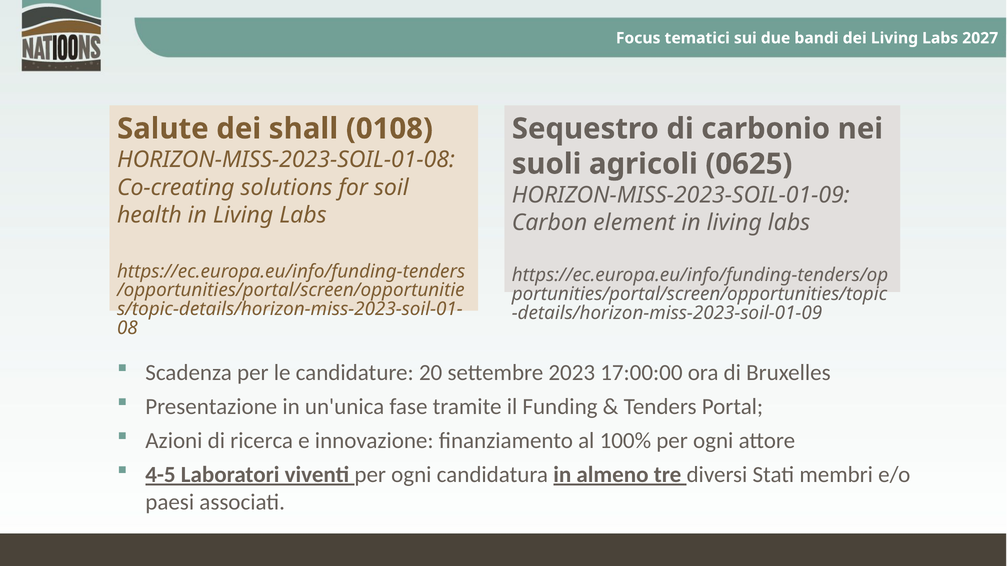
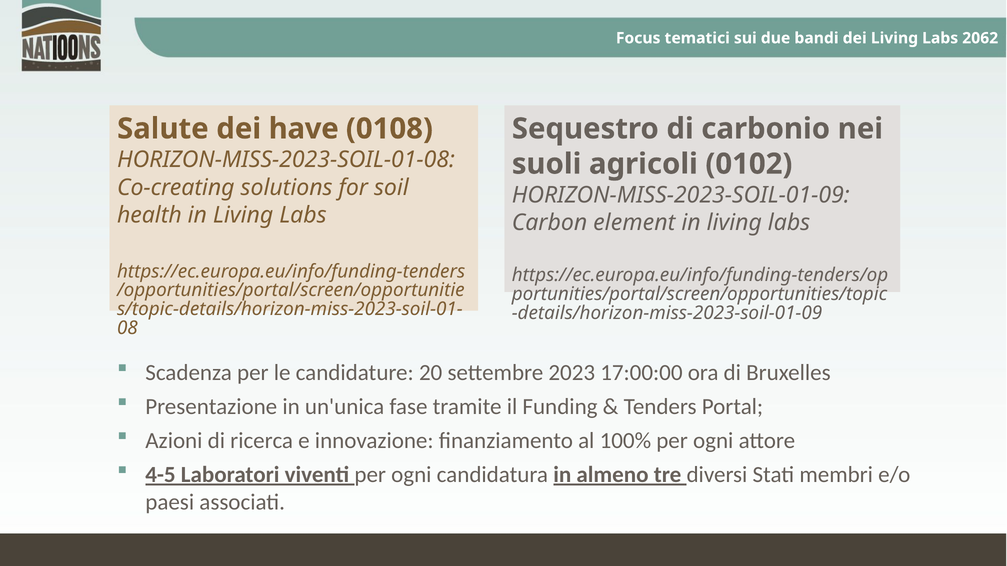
2027: 2027 -> 2062
shall: shall -> have
0625: 0625 -> 0102
